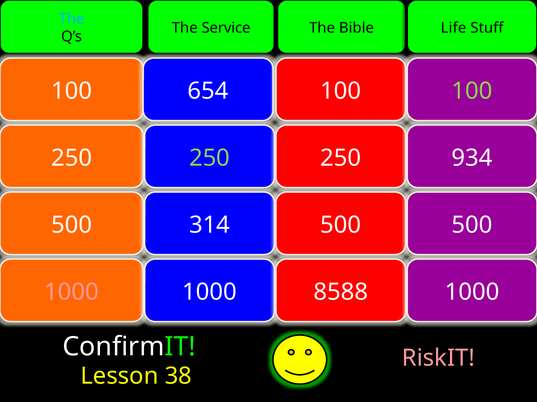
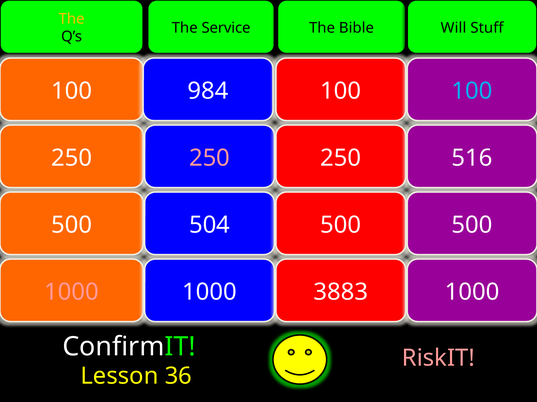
The at (72, 19) colour: light blue -> yellow
Life: Life -> Will
654: 654 -> 984
100 at (472, 91) colour: light green -> light blue
250 at (210, 158) colour: light green -> pink
934: 934 -> 516
314: 314 -> 504
8588: 8588 -> 3883
38: 38 -> 36
